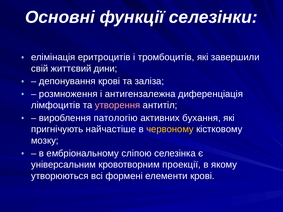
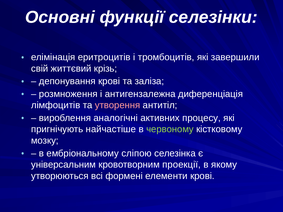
дини: дини -> крізь
патологію: патологію -> аналогічні
бухання: бухання -> процесу
червоному colour: yellow -> light green
